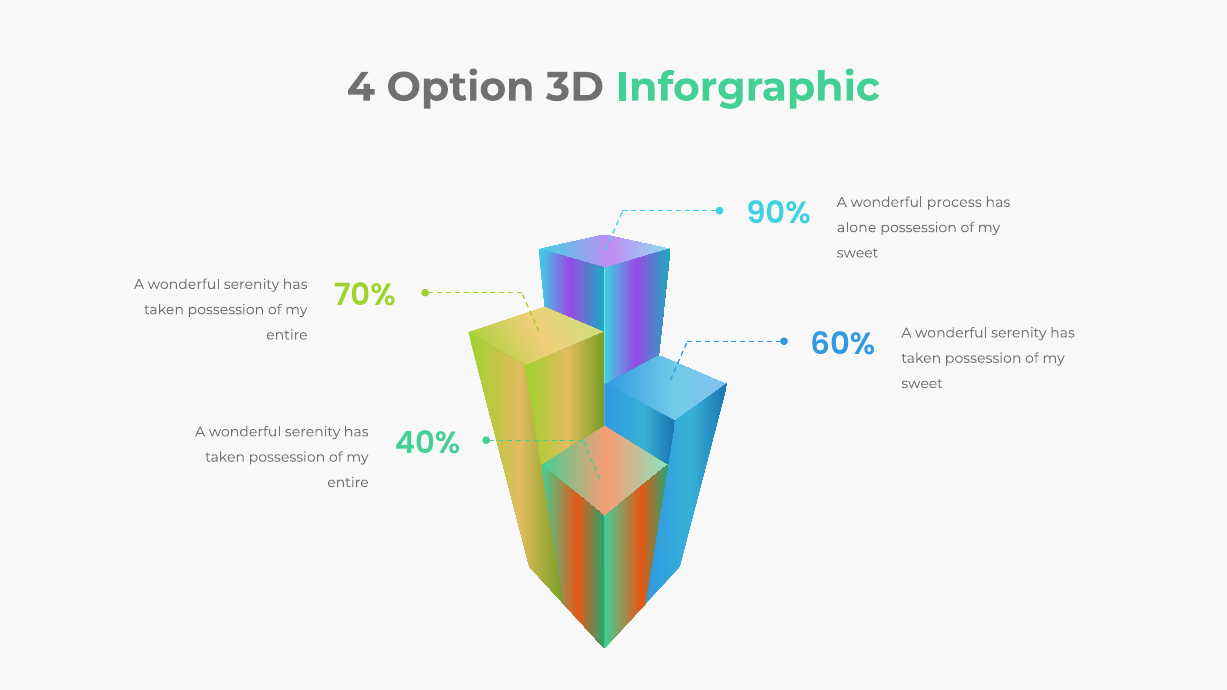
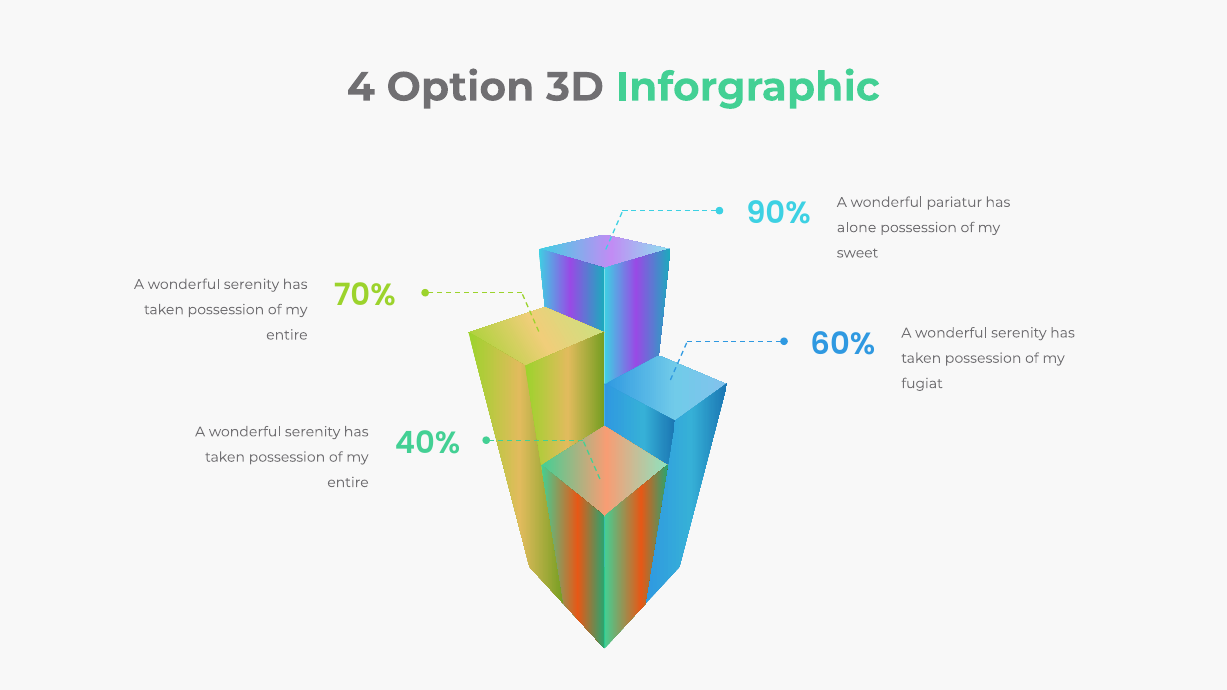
process: process -> pariatur
sweet at (922, 384): sweet -> fugiat
